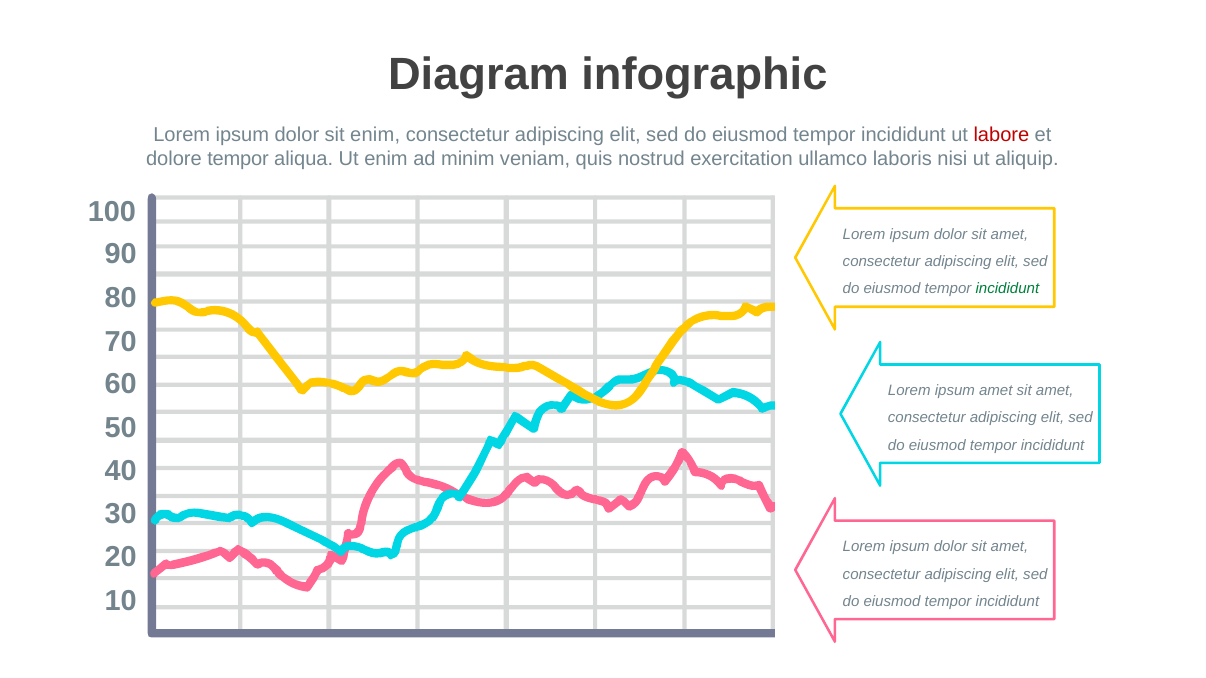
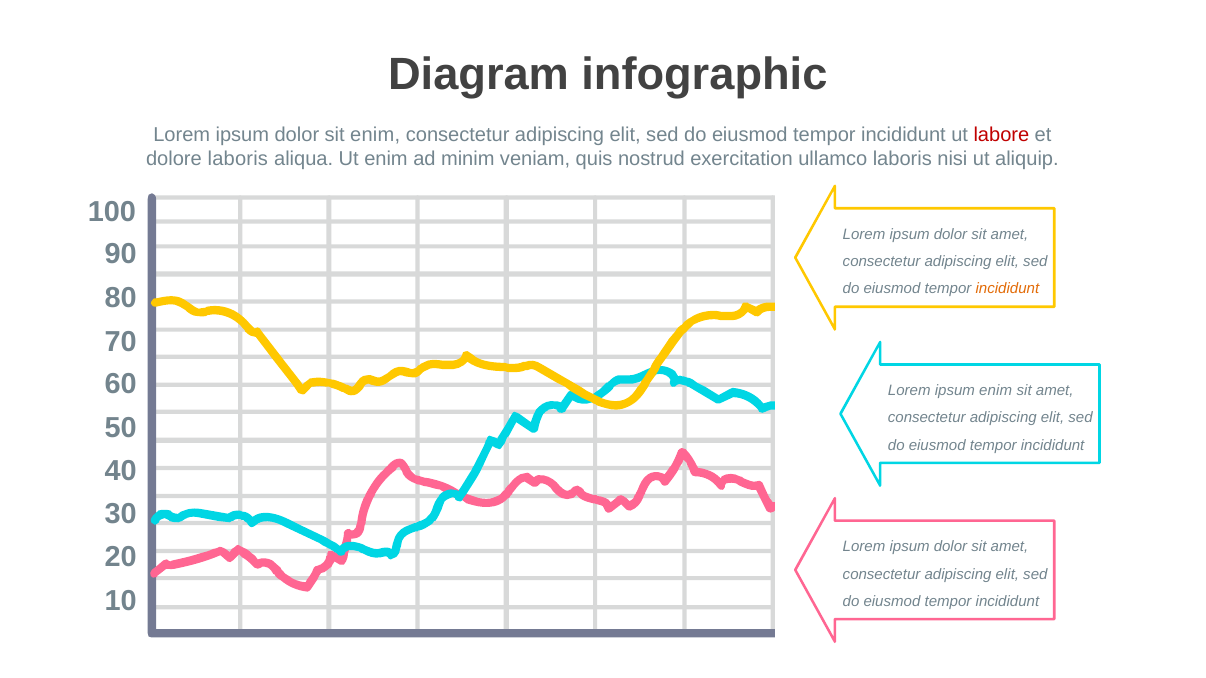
dolore tempor: tempor -> laboris
incididunt at (1007, 289) colour: green -> orange
ipsum amet: amet -> enim
